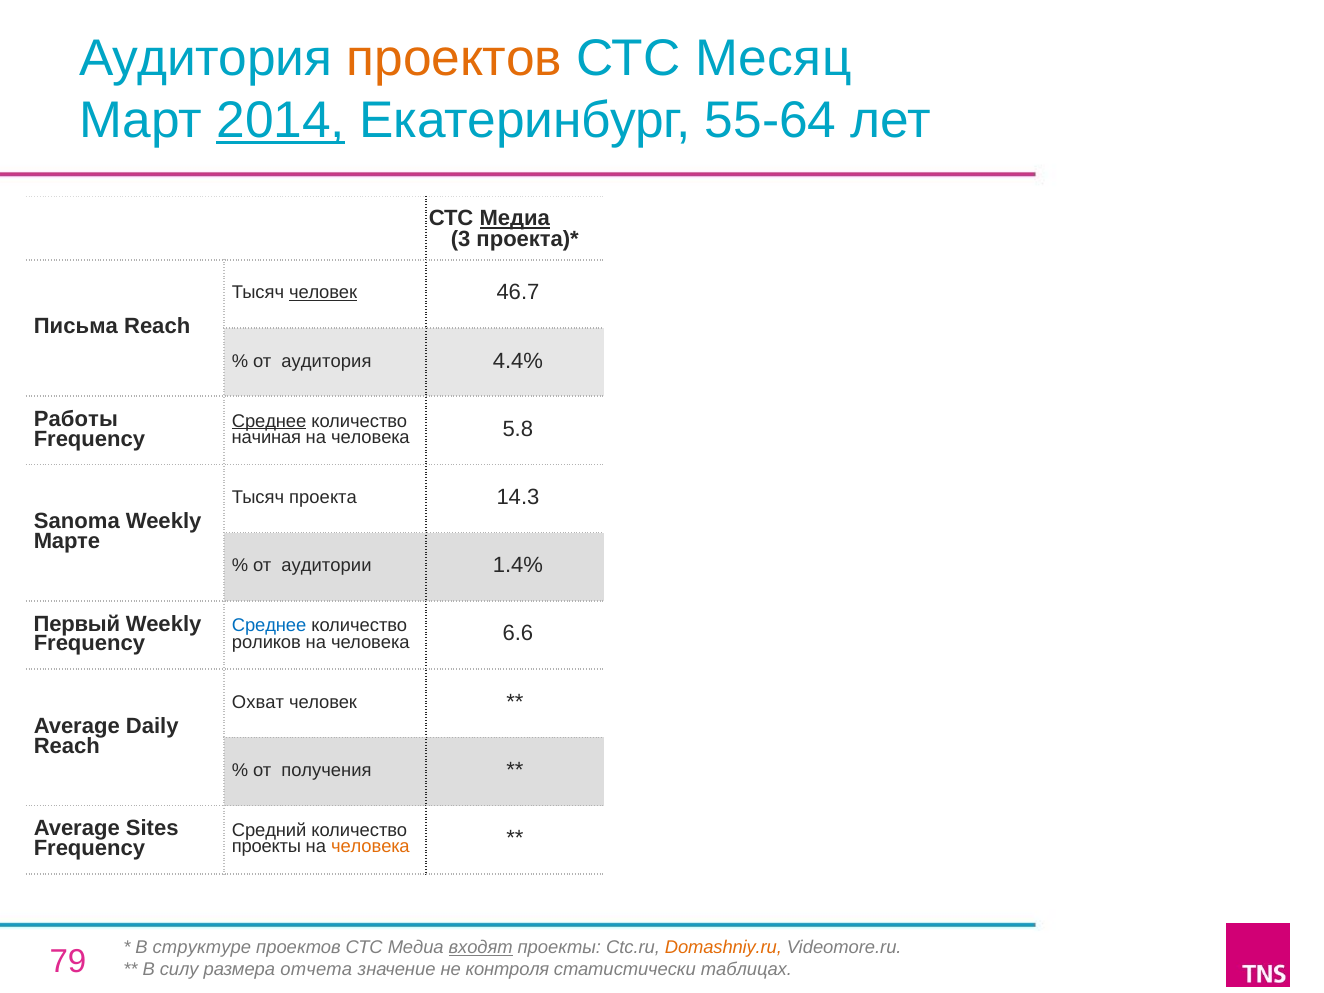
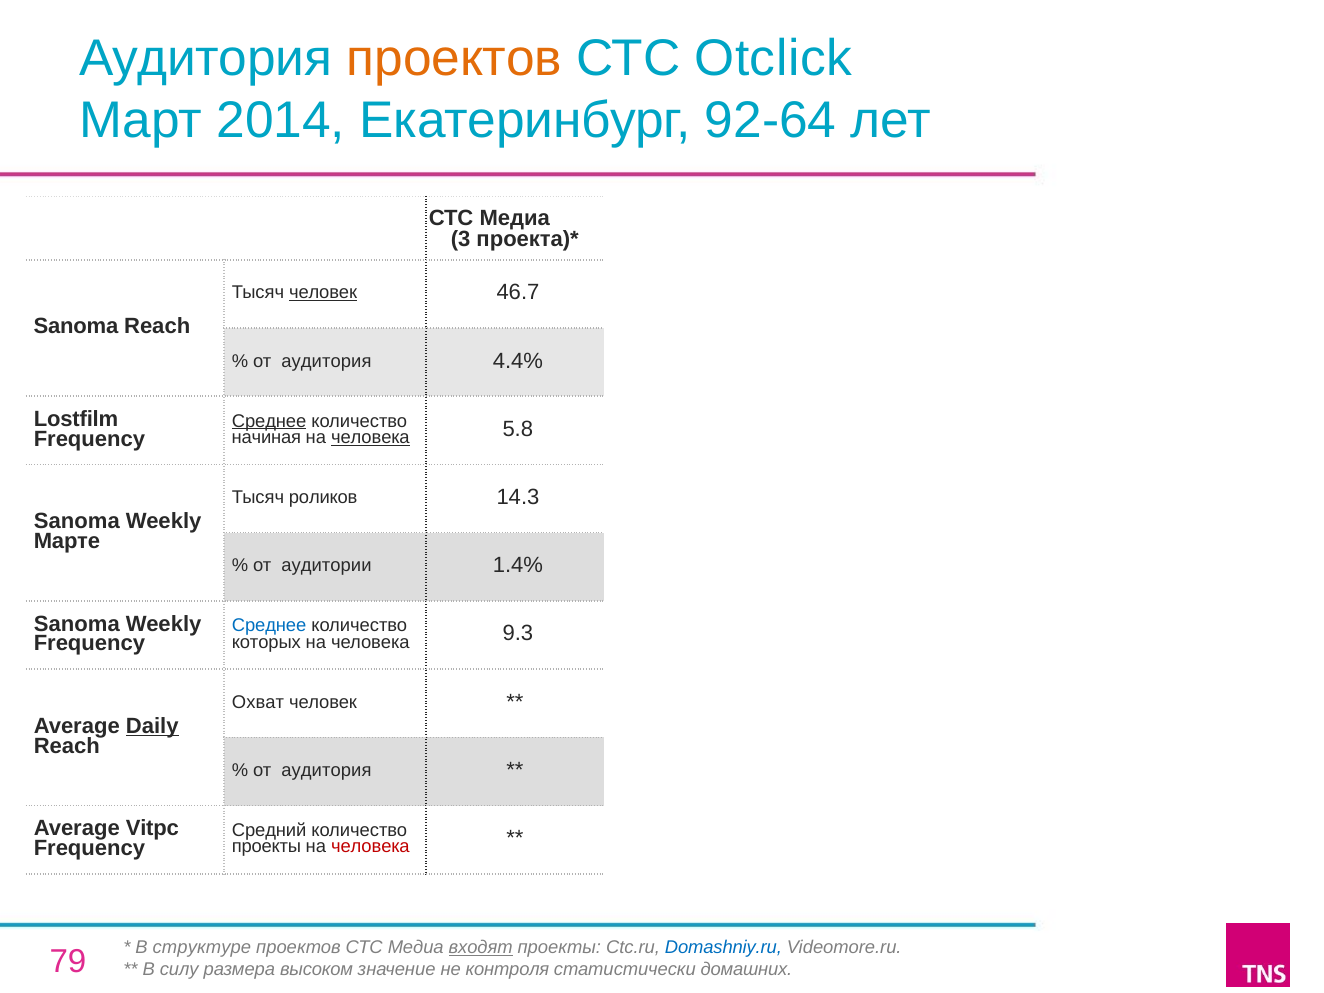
Месяц: Месяц -> Otclick
2014 underline: present -> none
55-64: 55-64 -> 92-64
Медиа at (515, 219) underline: present -> none
Письма at (76, 327): Письма -> Sanoma
Работы: Работы -> Lostfilm
человека at (370, 437) underline: none -> present
проекта: проекта -> роликов
Первый at (77, 624): Первый -> Sanoma
роликов: роликов -> которых
6.6: 6.6 -> 9.3
Daily underline: none -> present
получения at (326, 770): получения -> аудитория
Sites: Sites -> Vitpc
человека at (370, 847) colour: orange -> red
Domashniy.ru colour: orange -> blue
отчета: отчета -> высоком
таблицах: таблицах -> домашних
